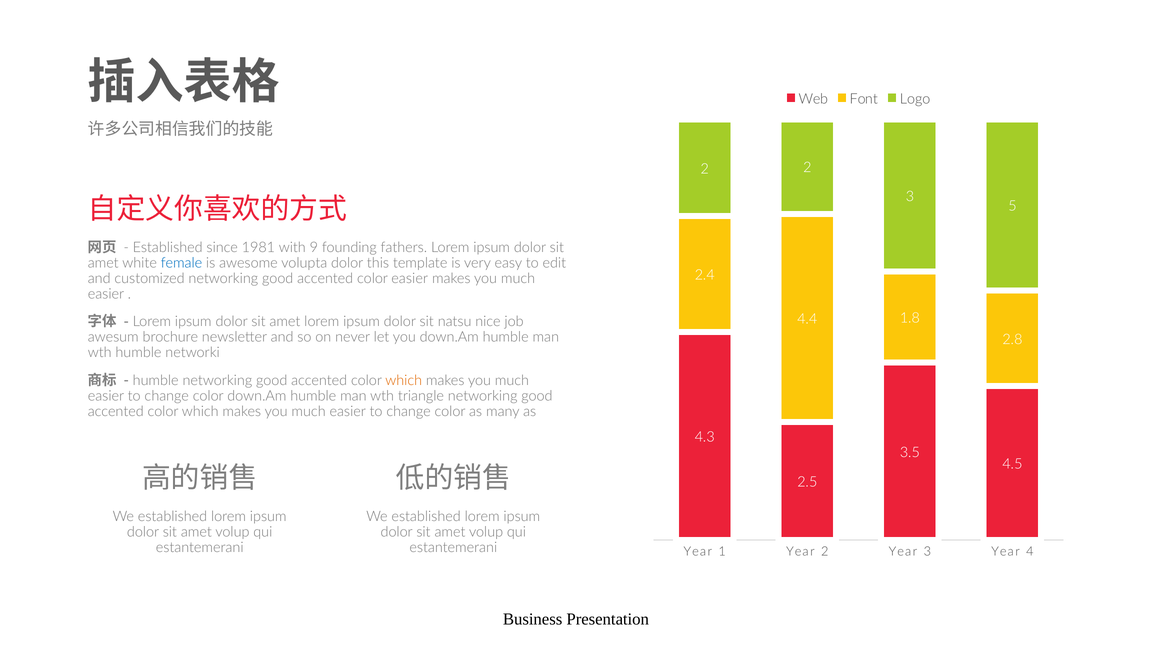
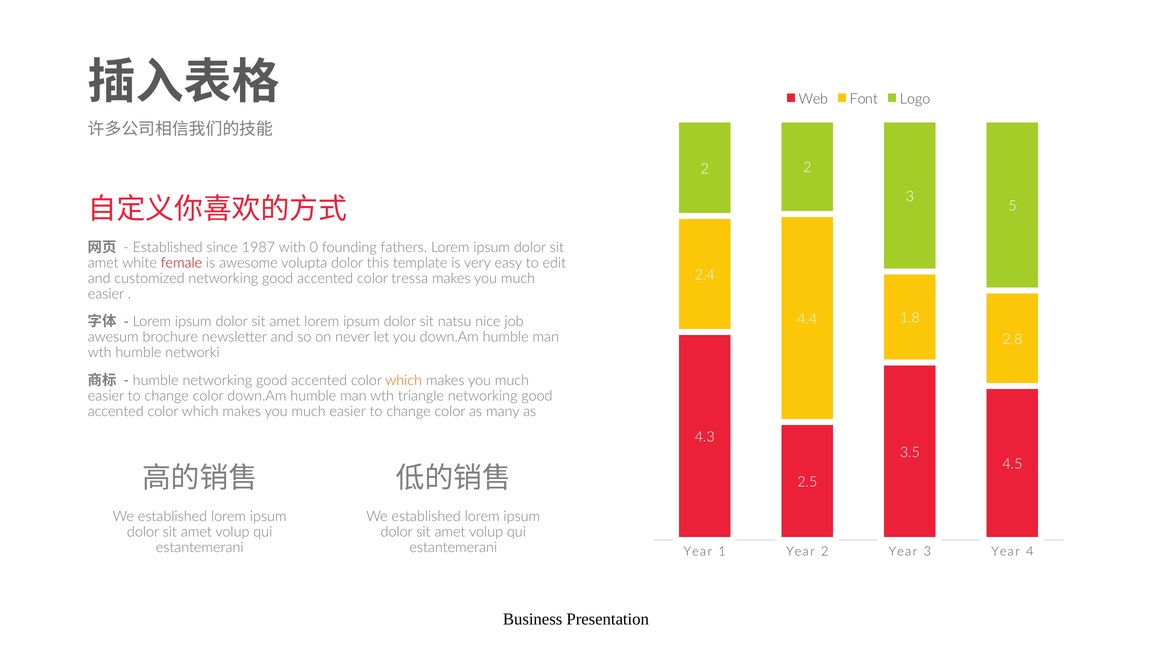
1981: 1981 -> 1987
9: 9 -> 0
female colour: blue -> red
color easier: easier -> tressa
